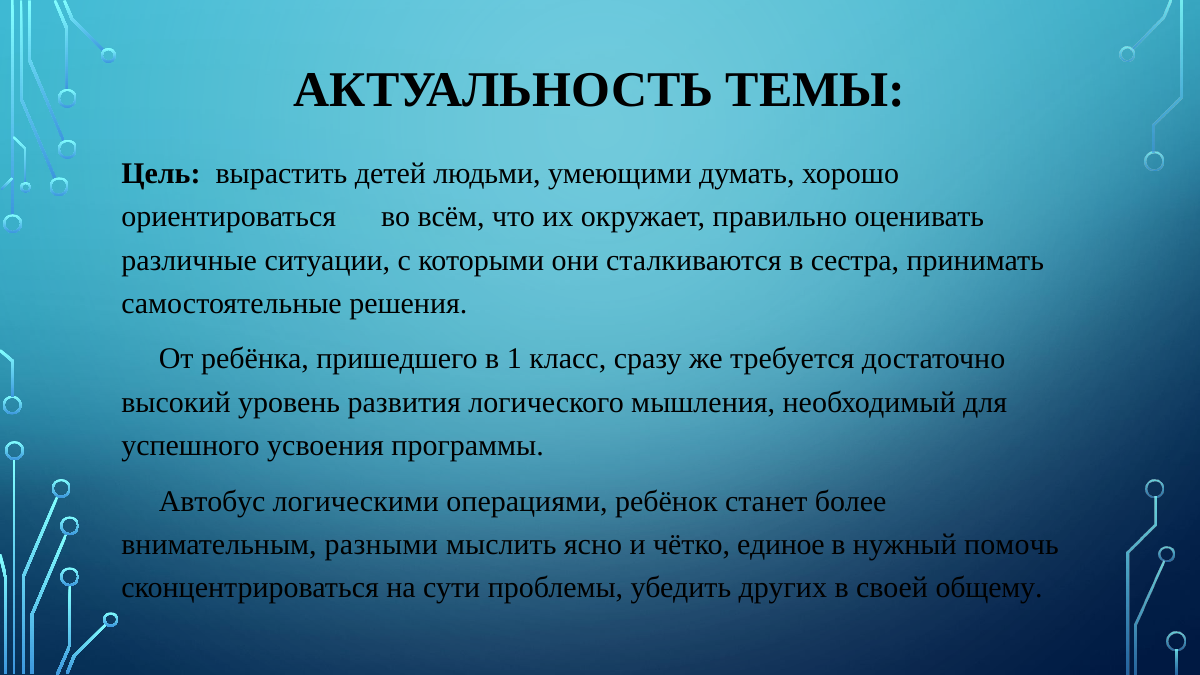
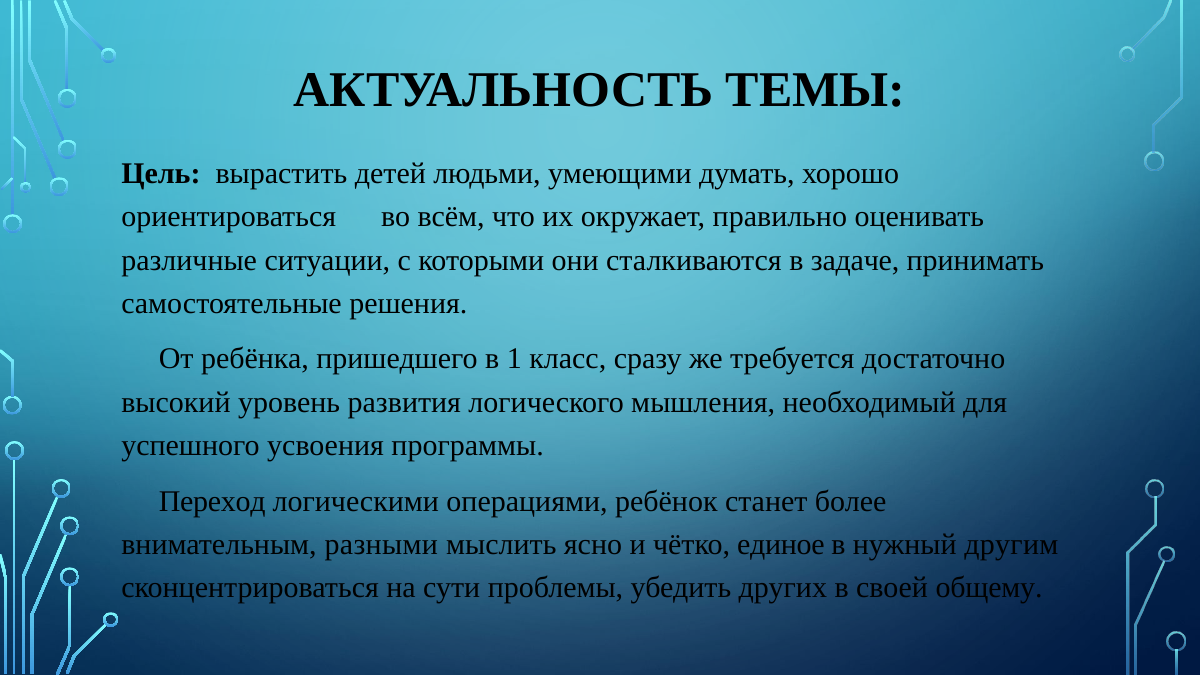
сестра: сестра -> задаче
Автобус: Автобус -> Переход
помочь: помочь -> другим
